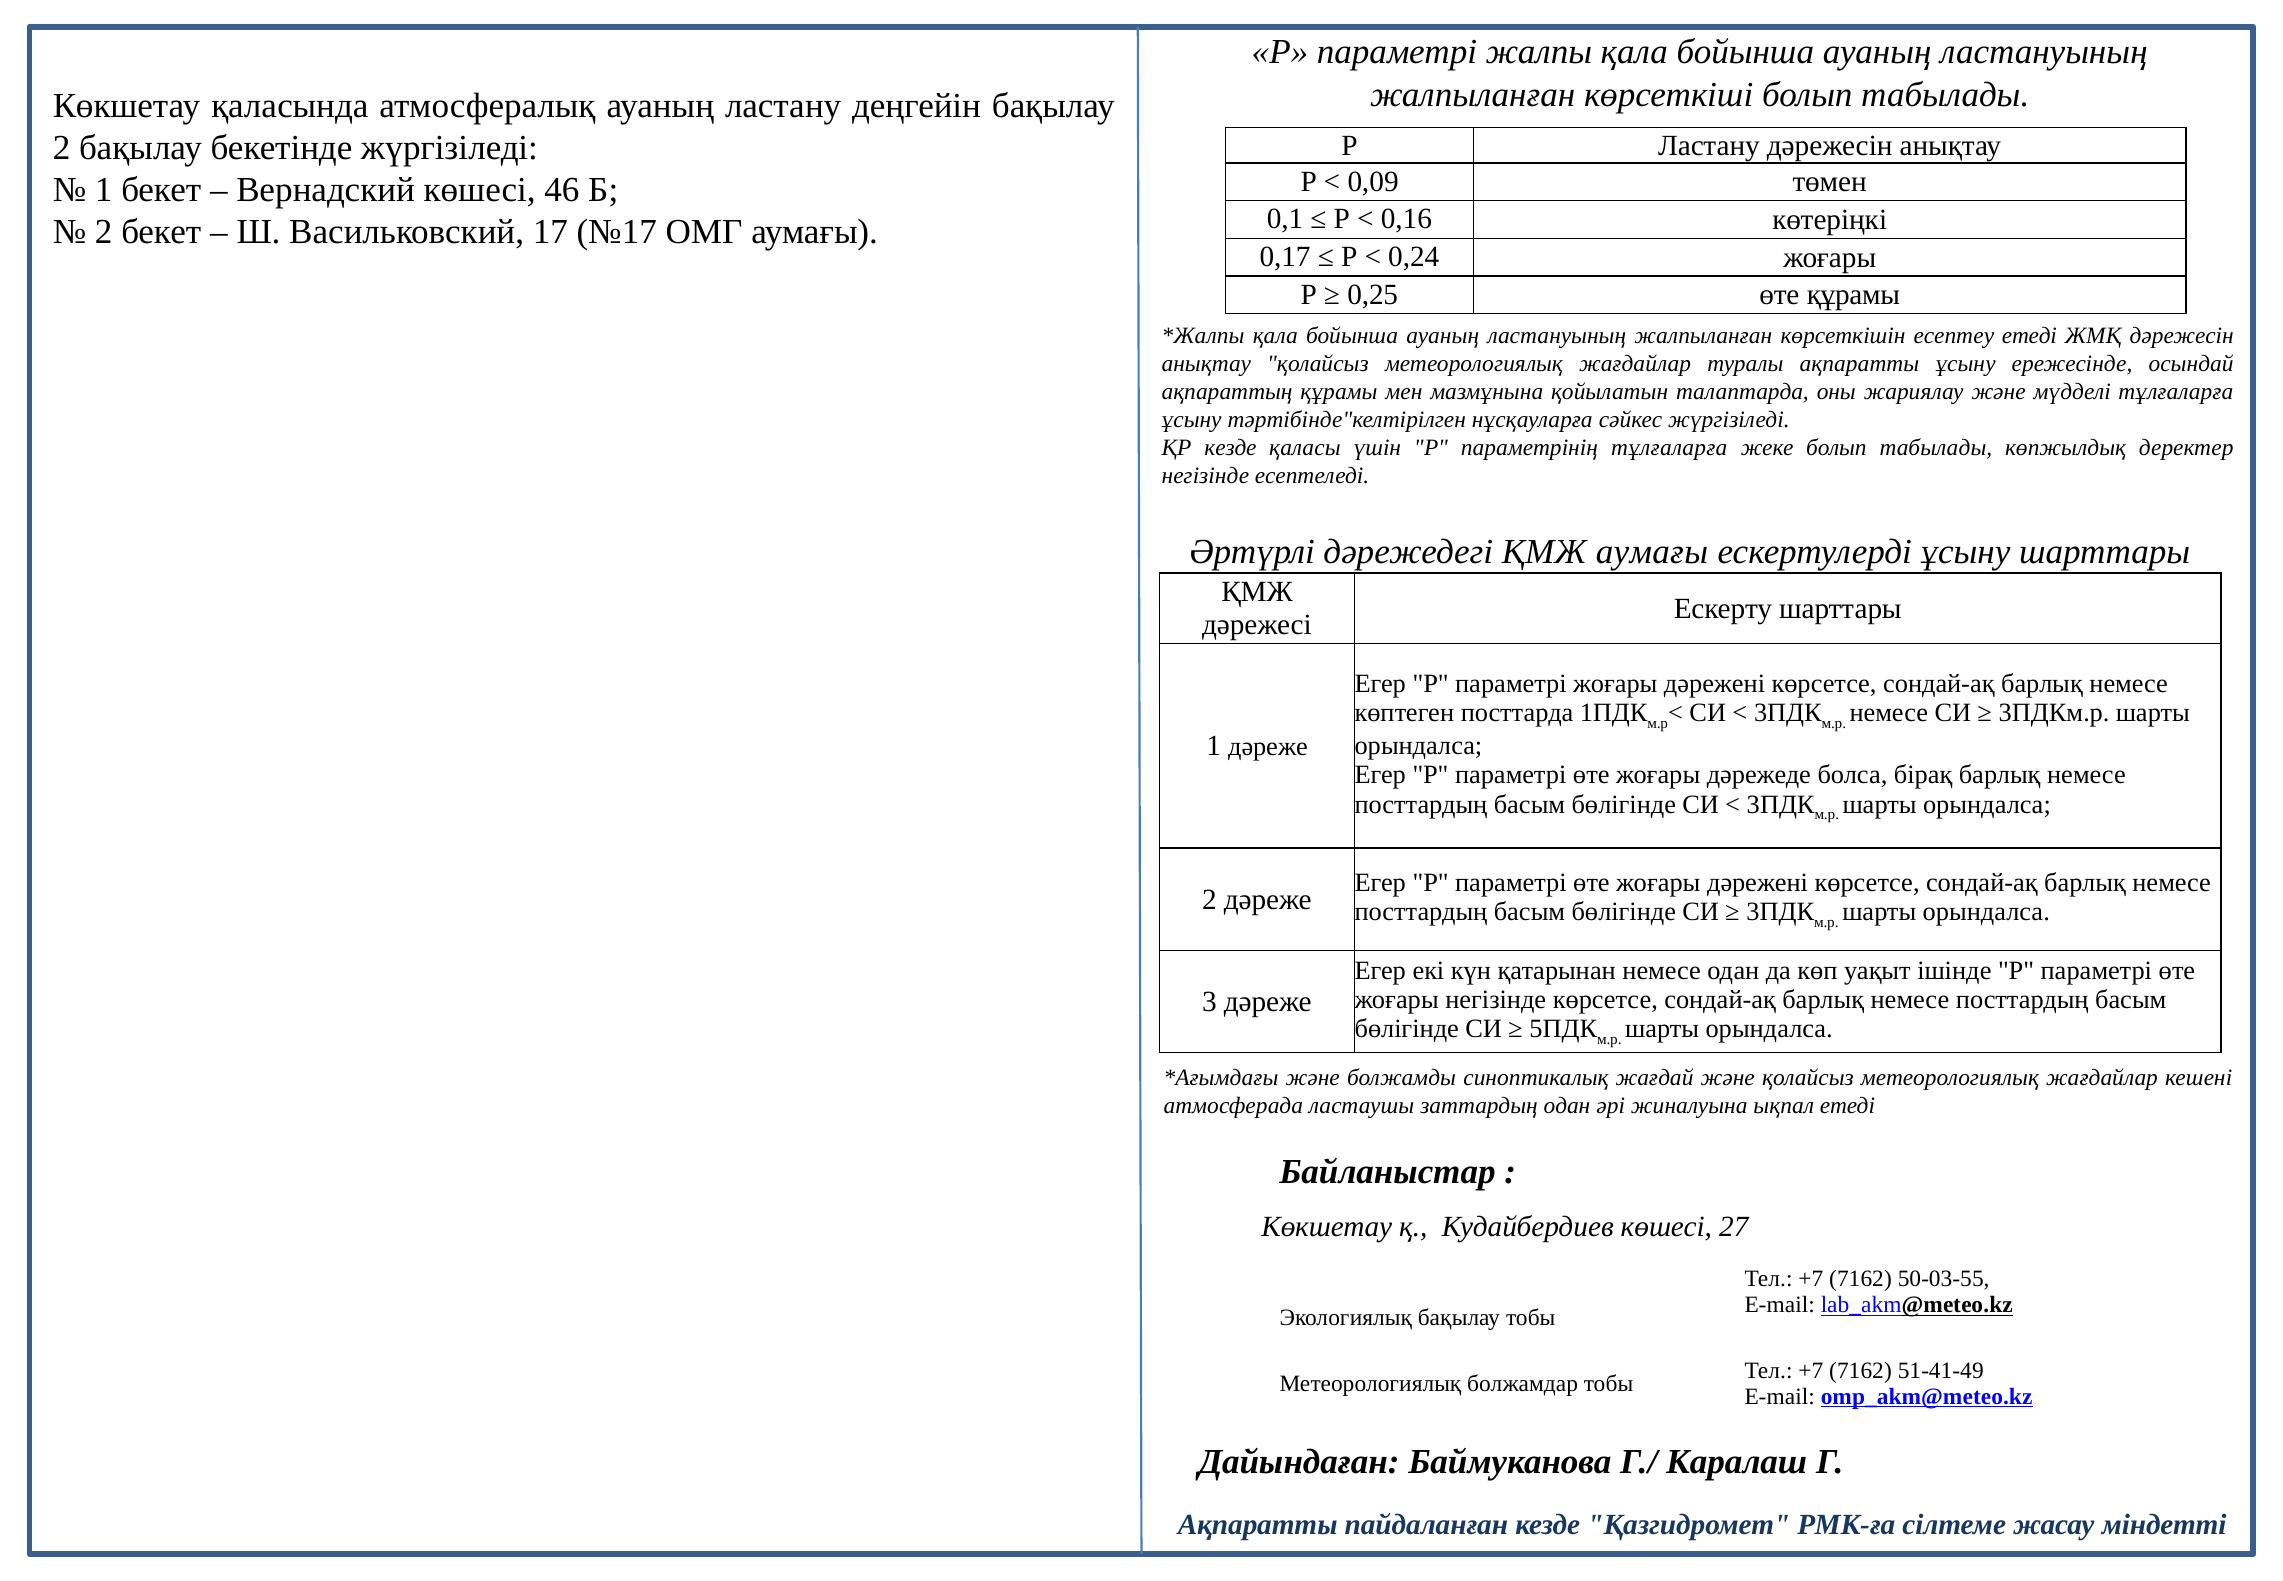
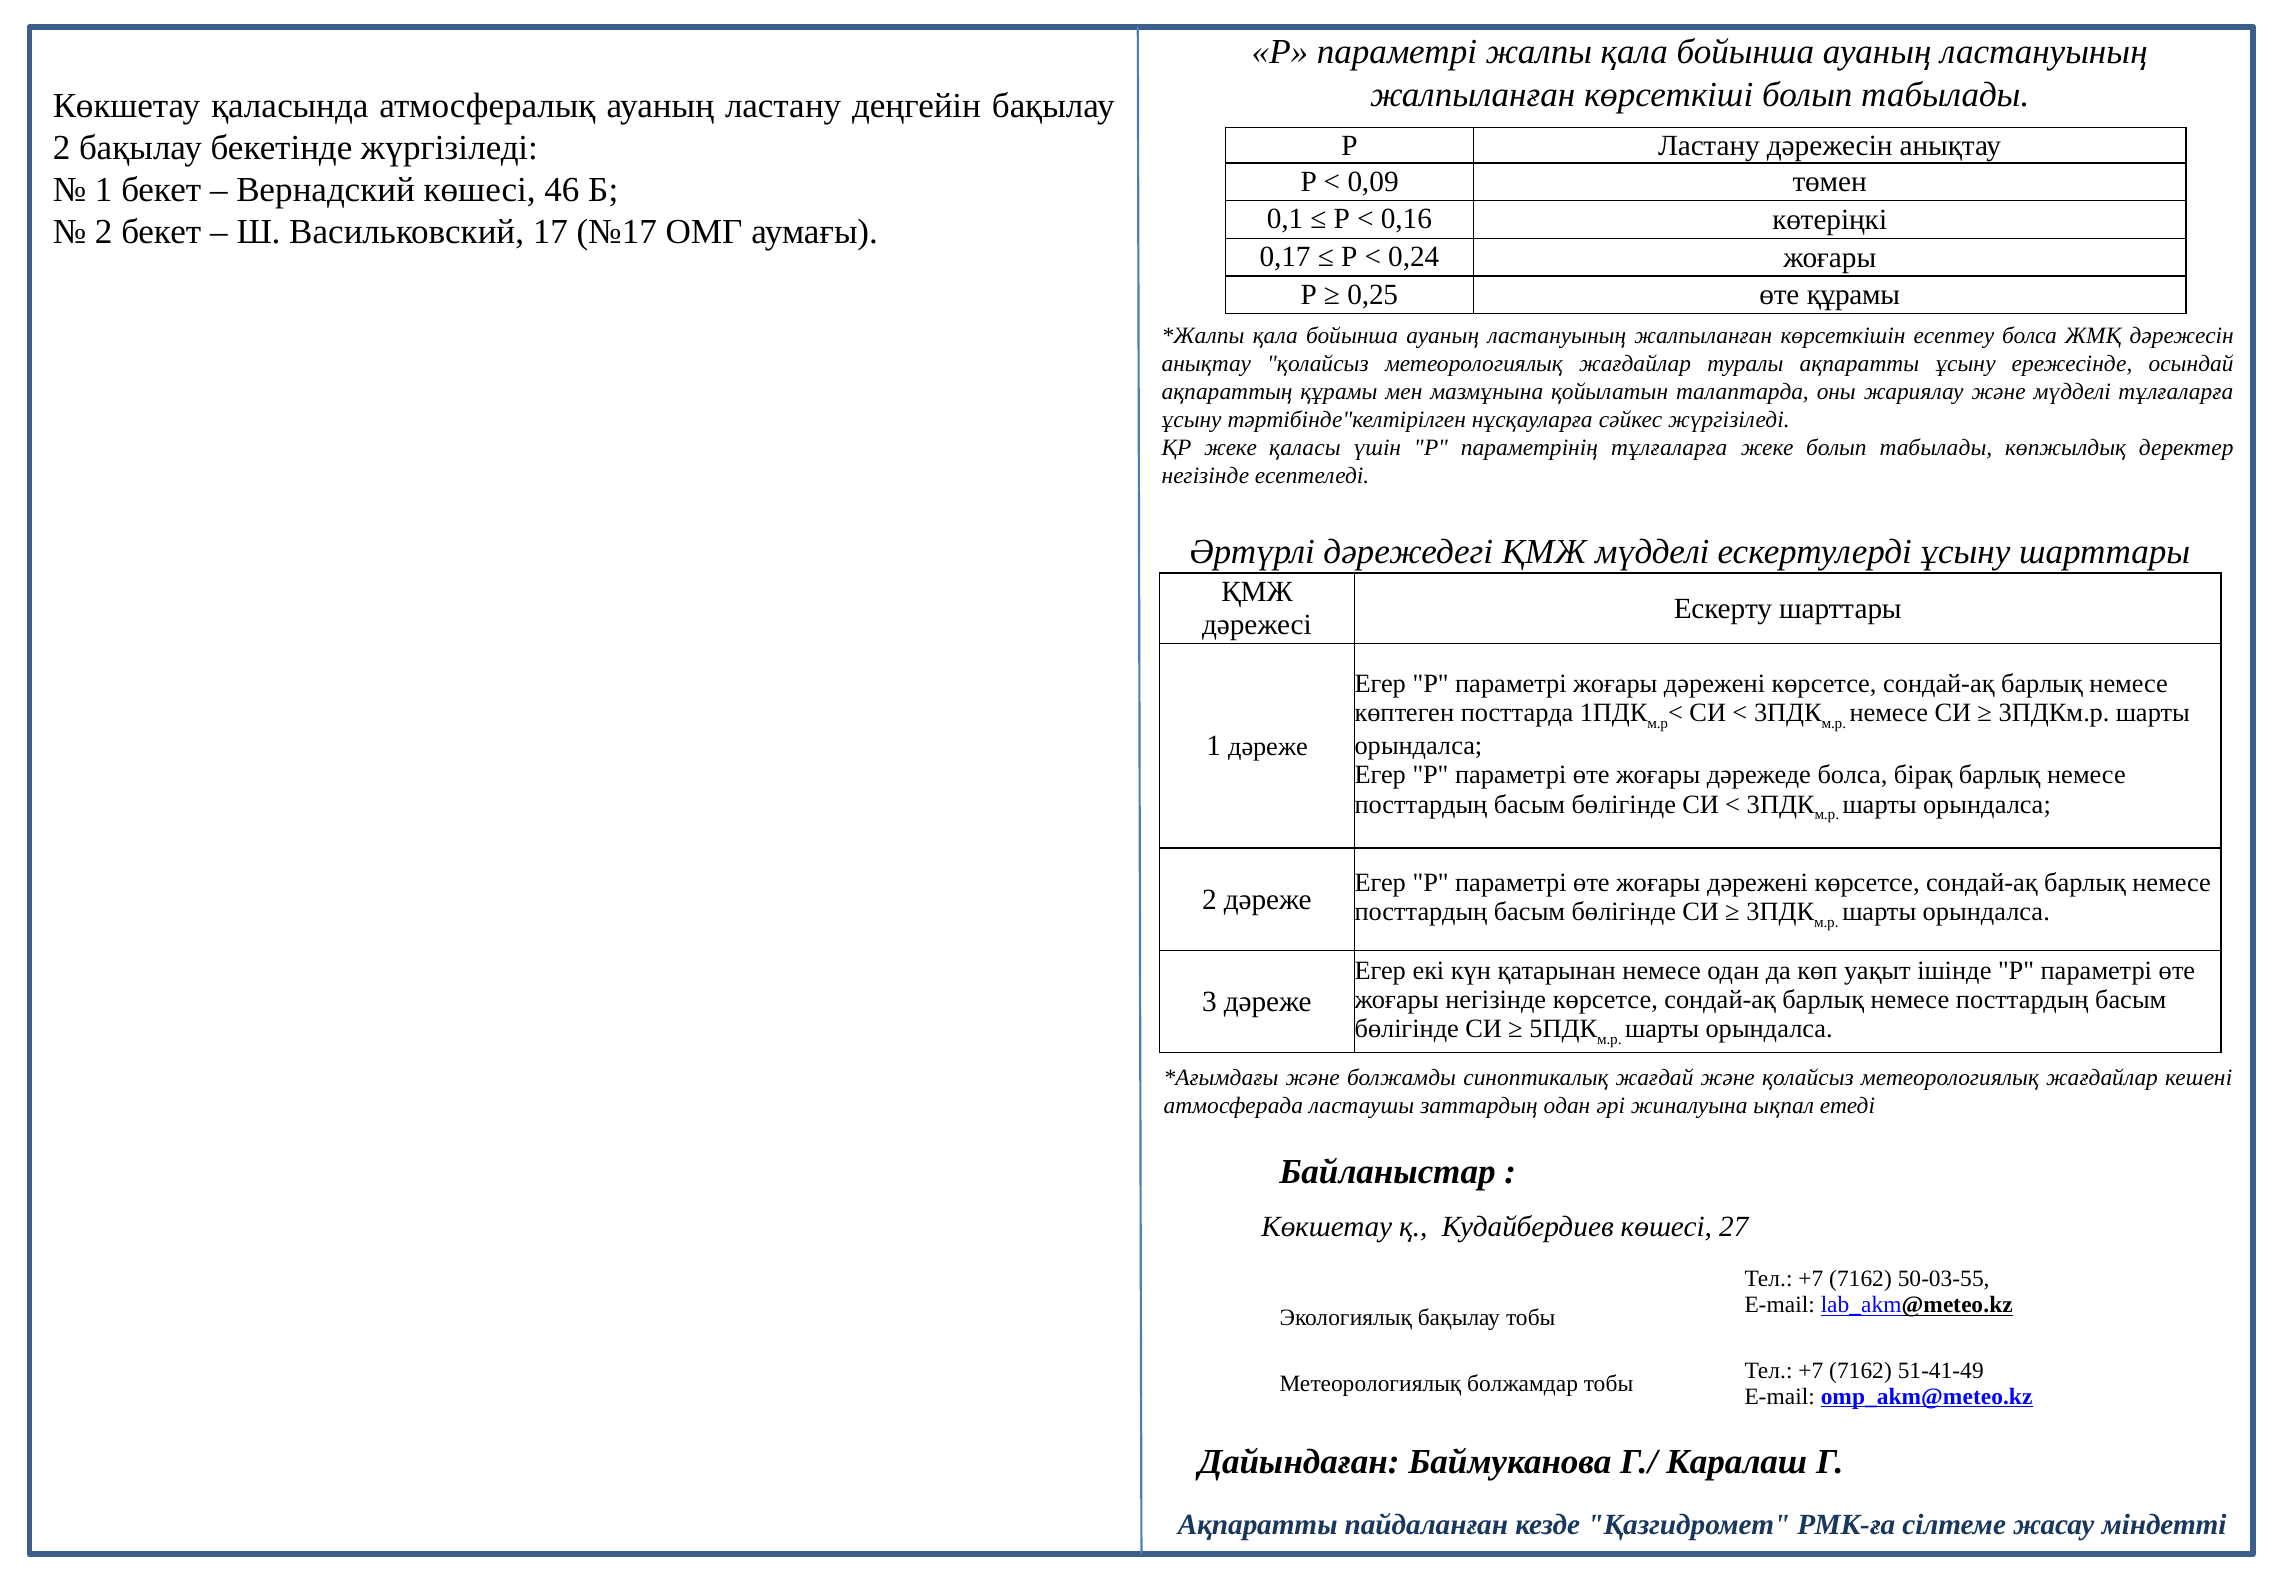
есептеу етеді: етеді -> болса
ҚР кезде: кезде -> жеке
ҚМЖ аумағы: аумағы -> мүдделі
